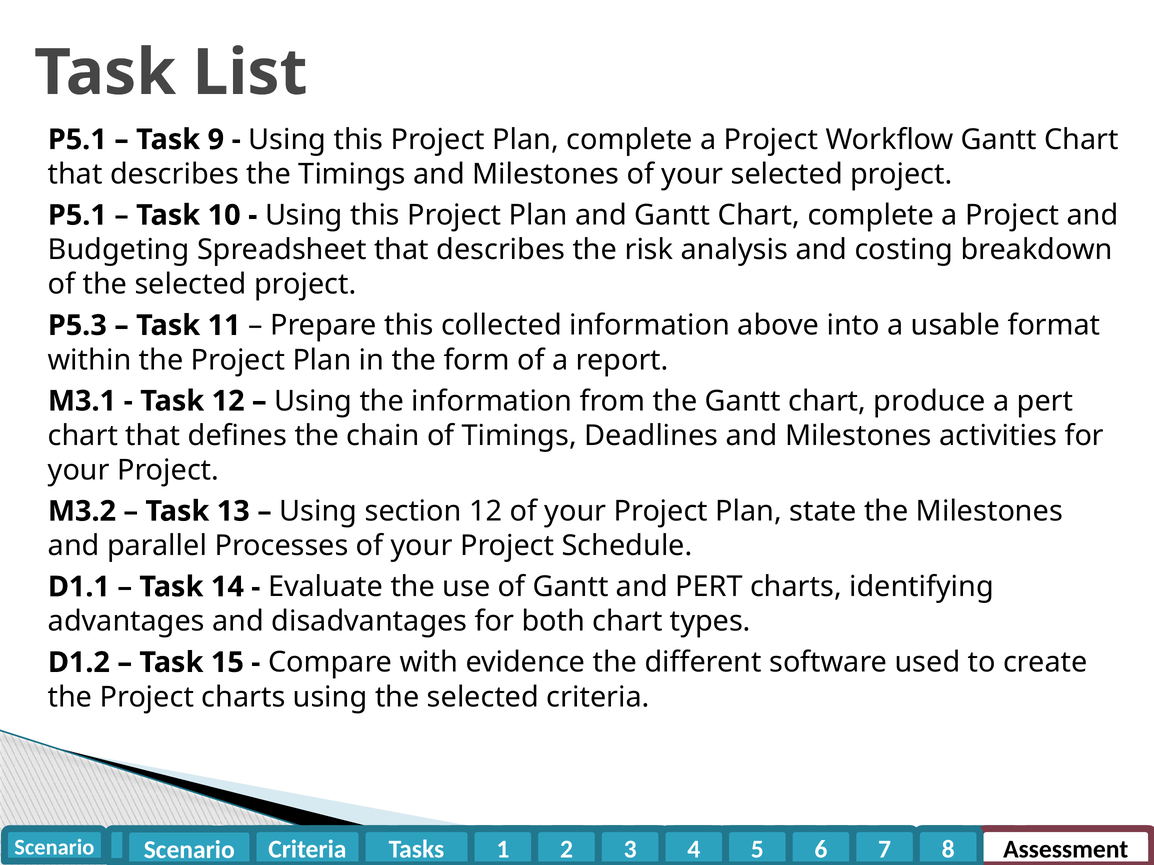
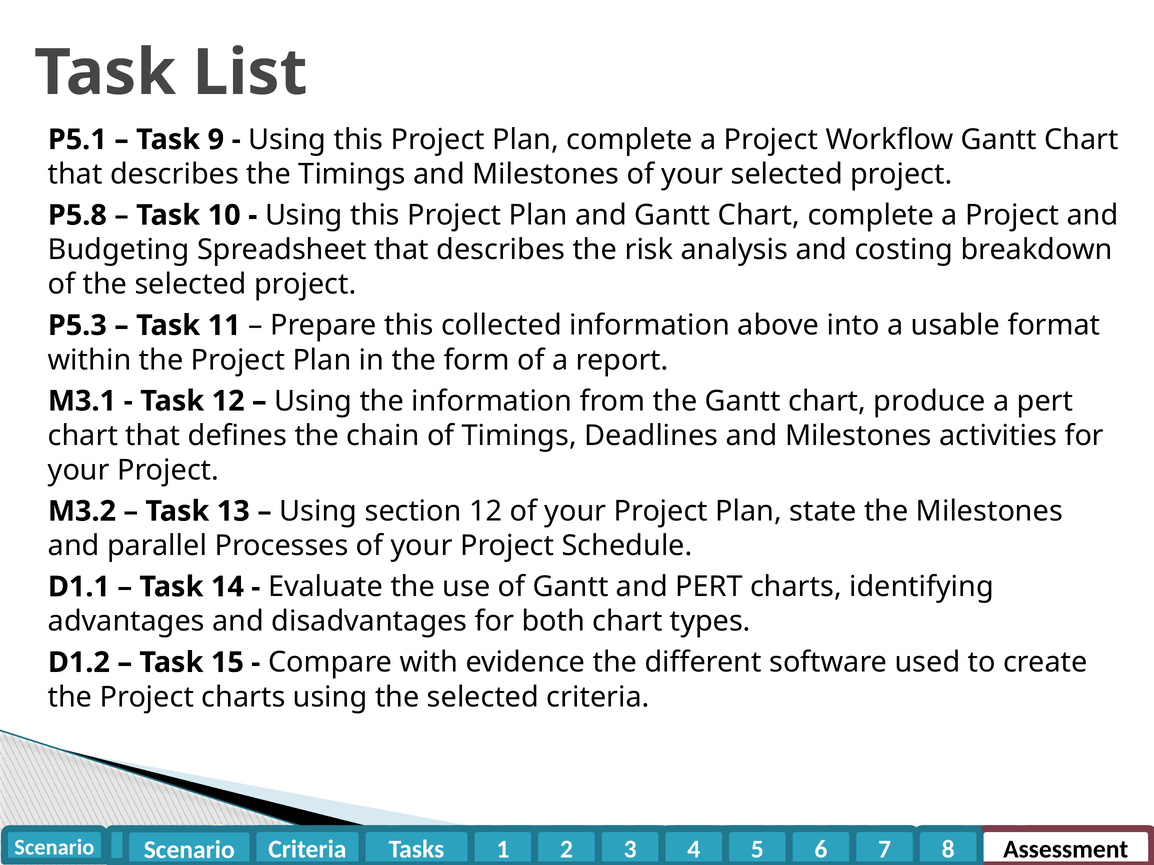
P5.1 at (77, 215): P5.1 -> P5.8
